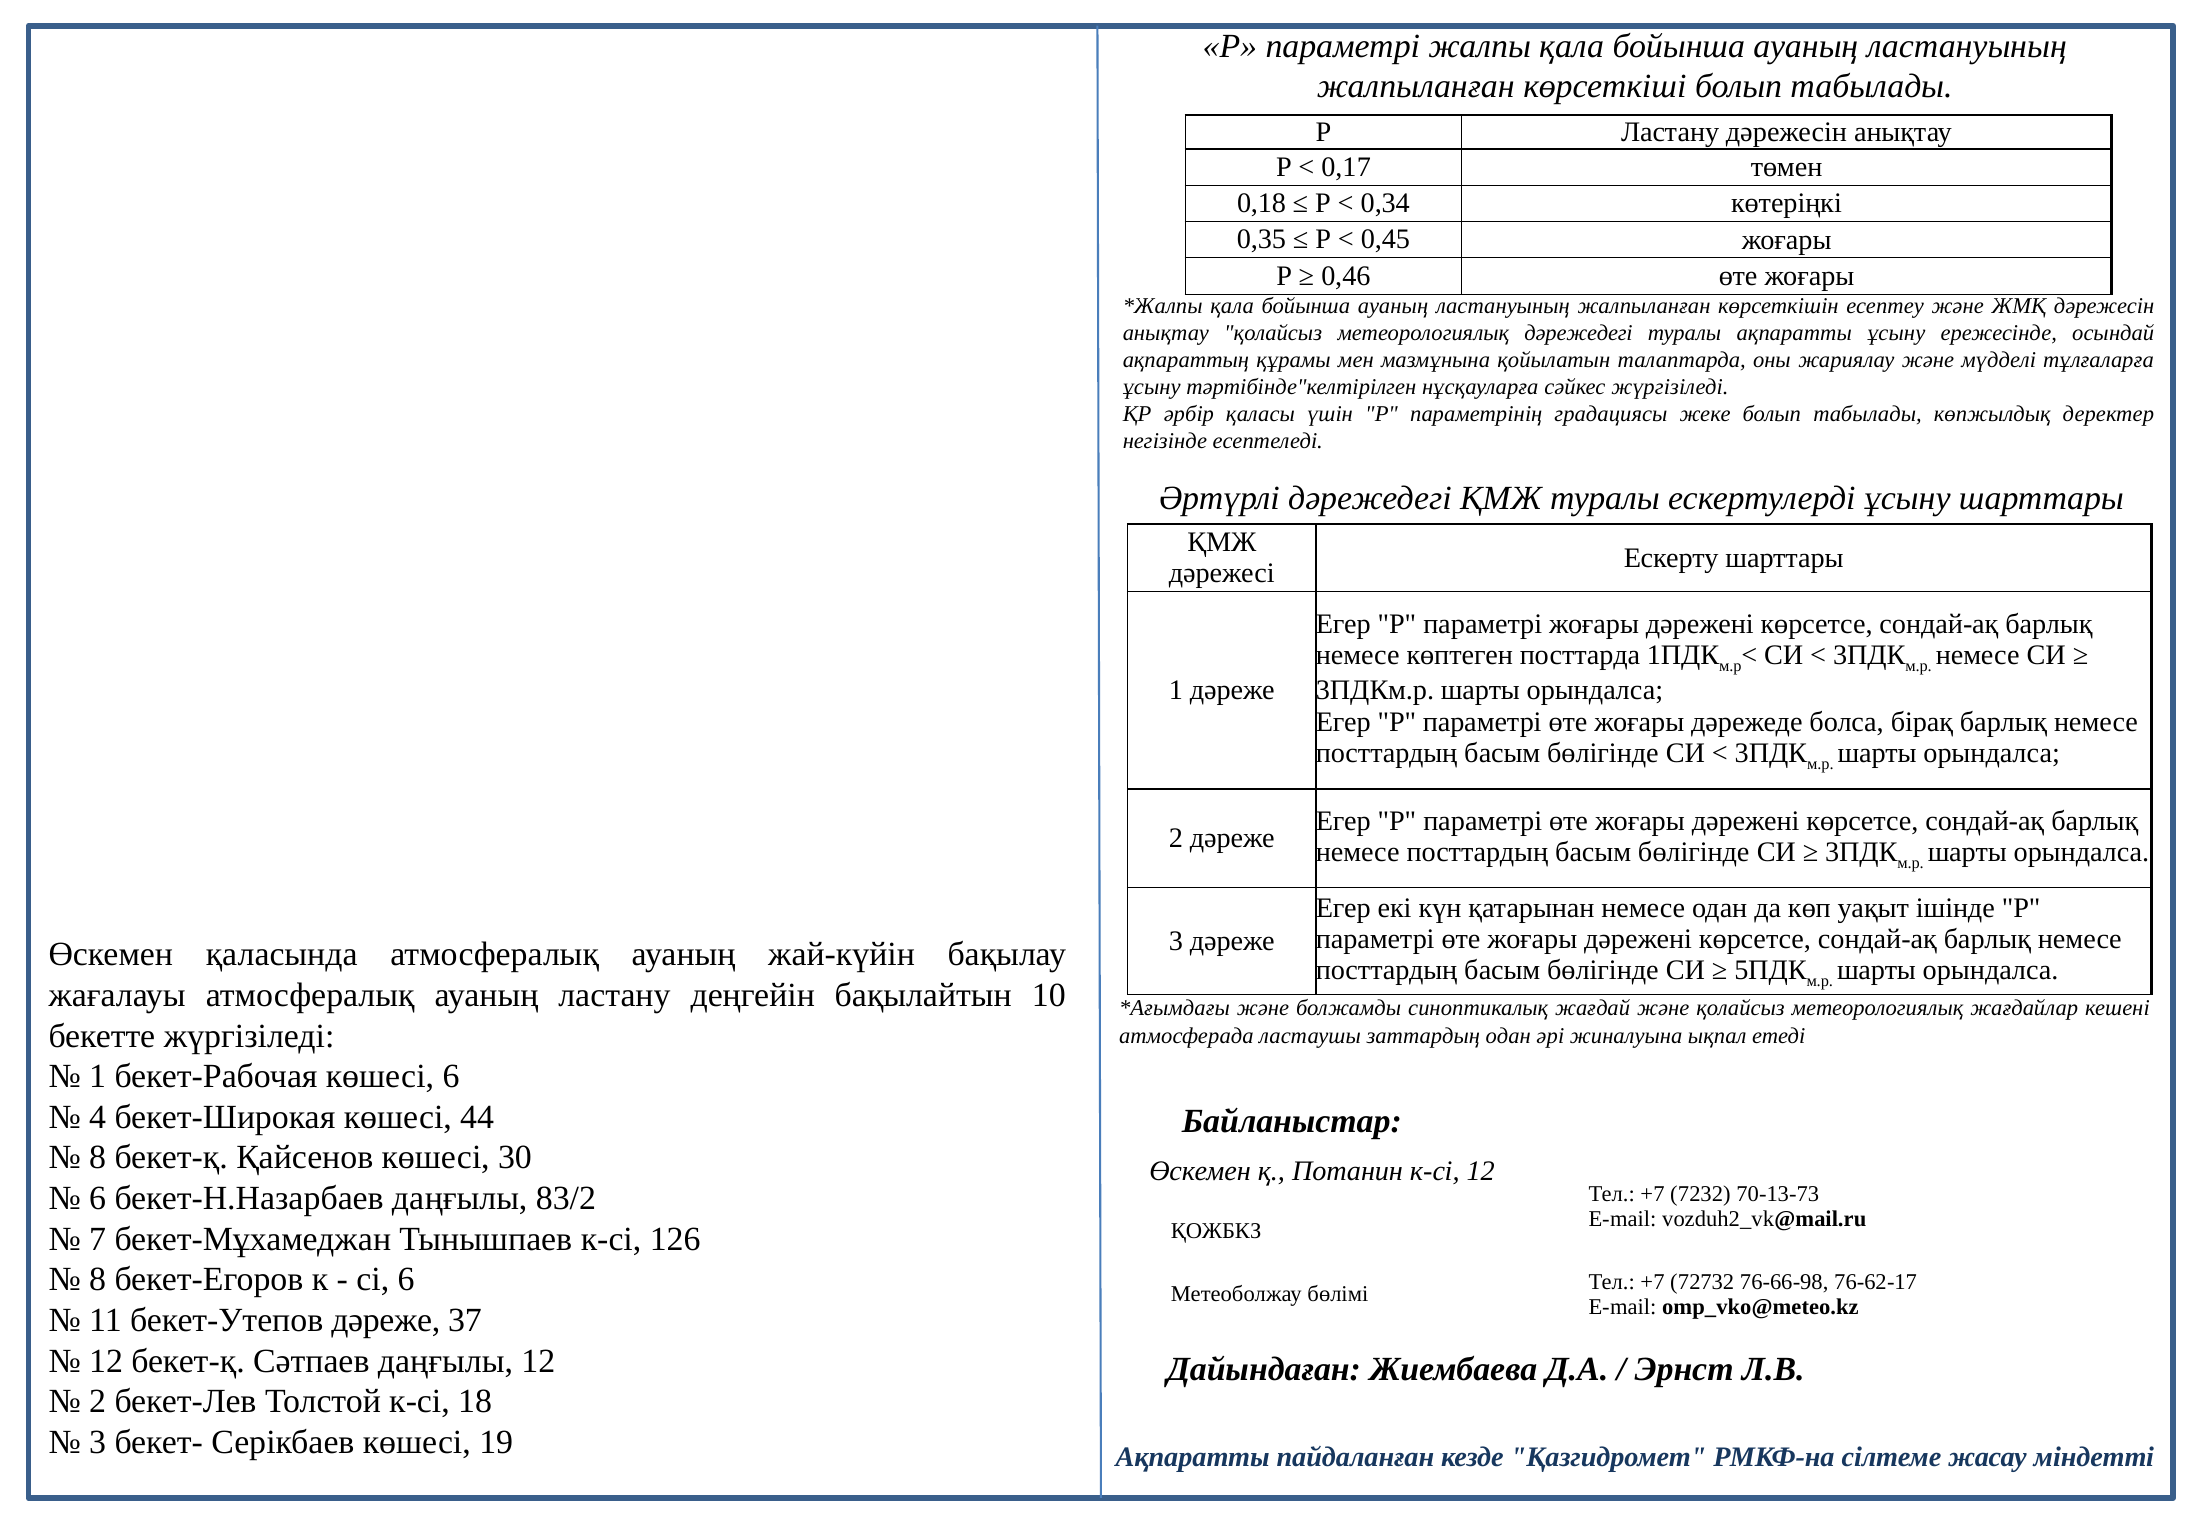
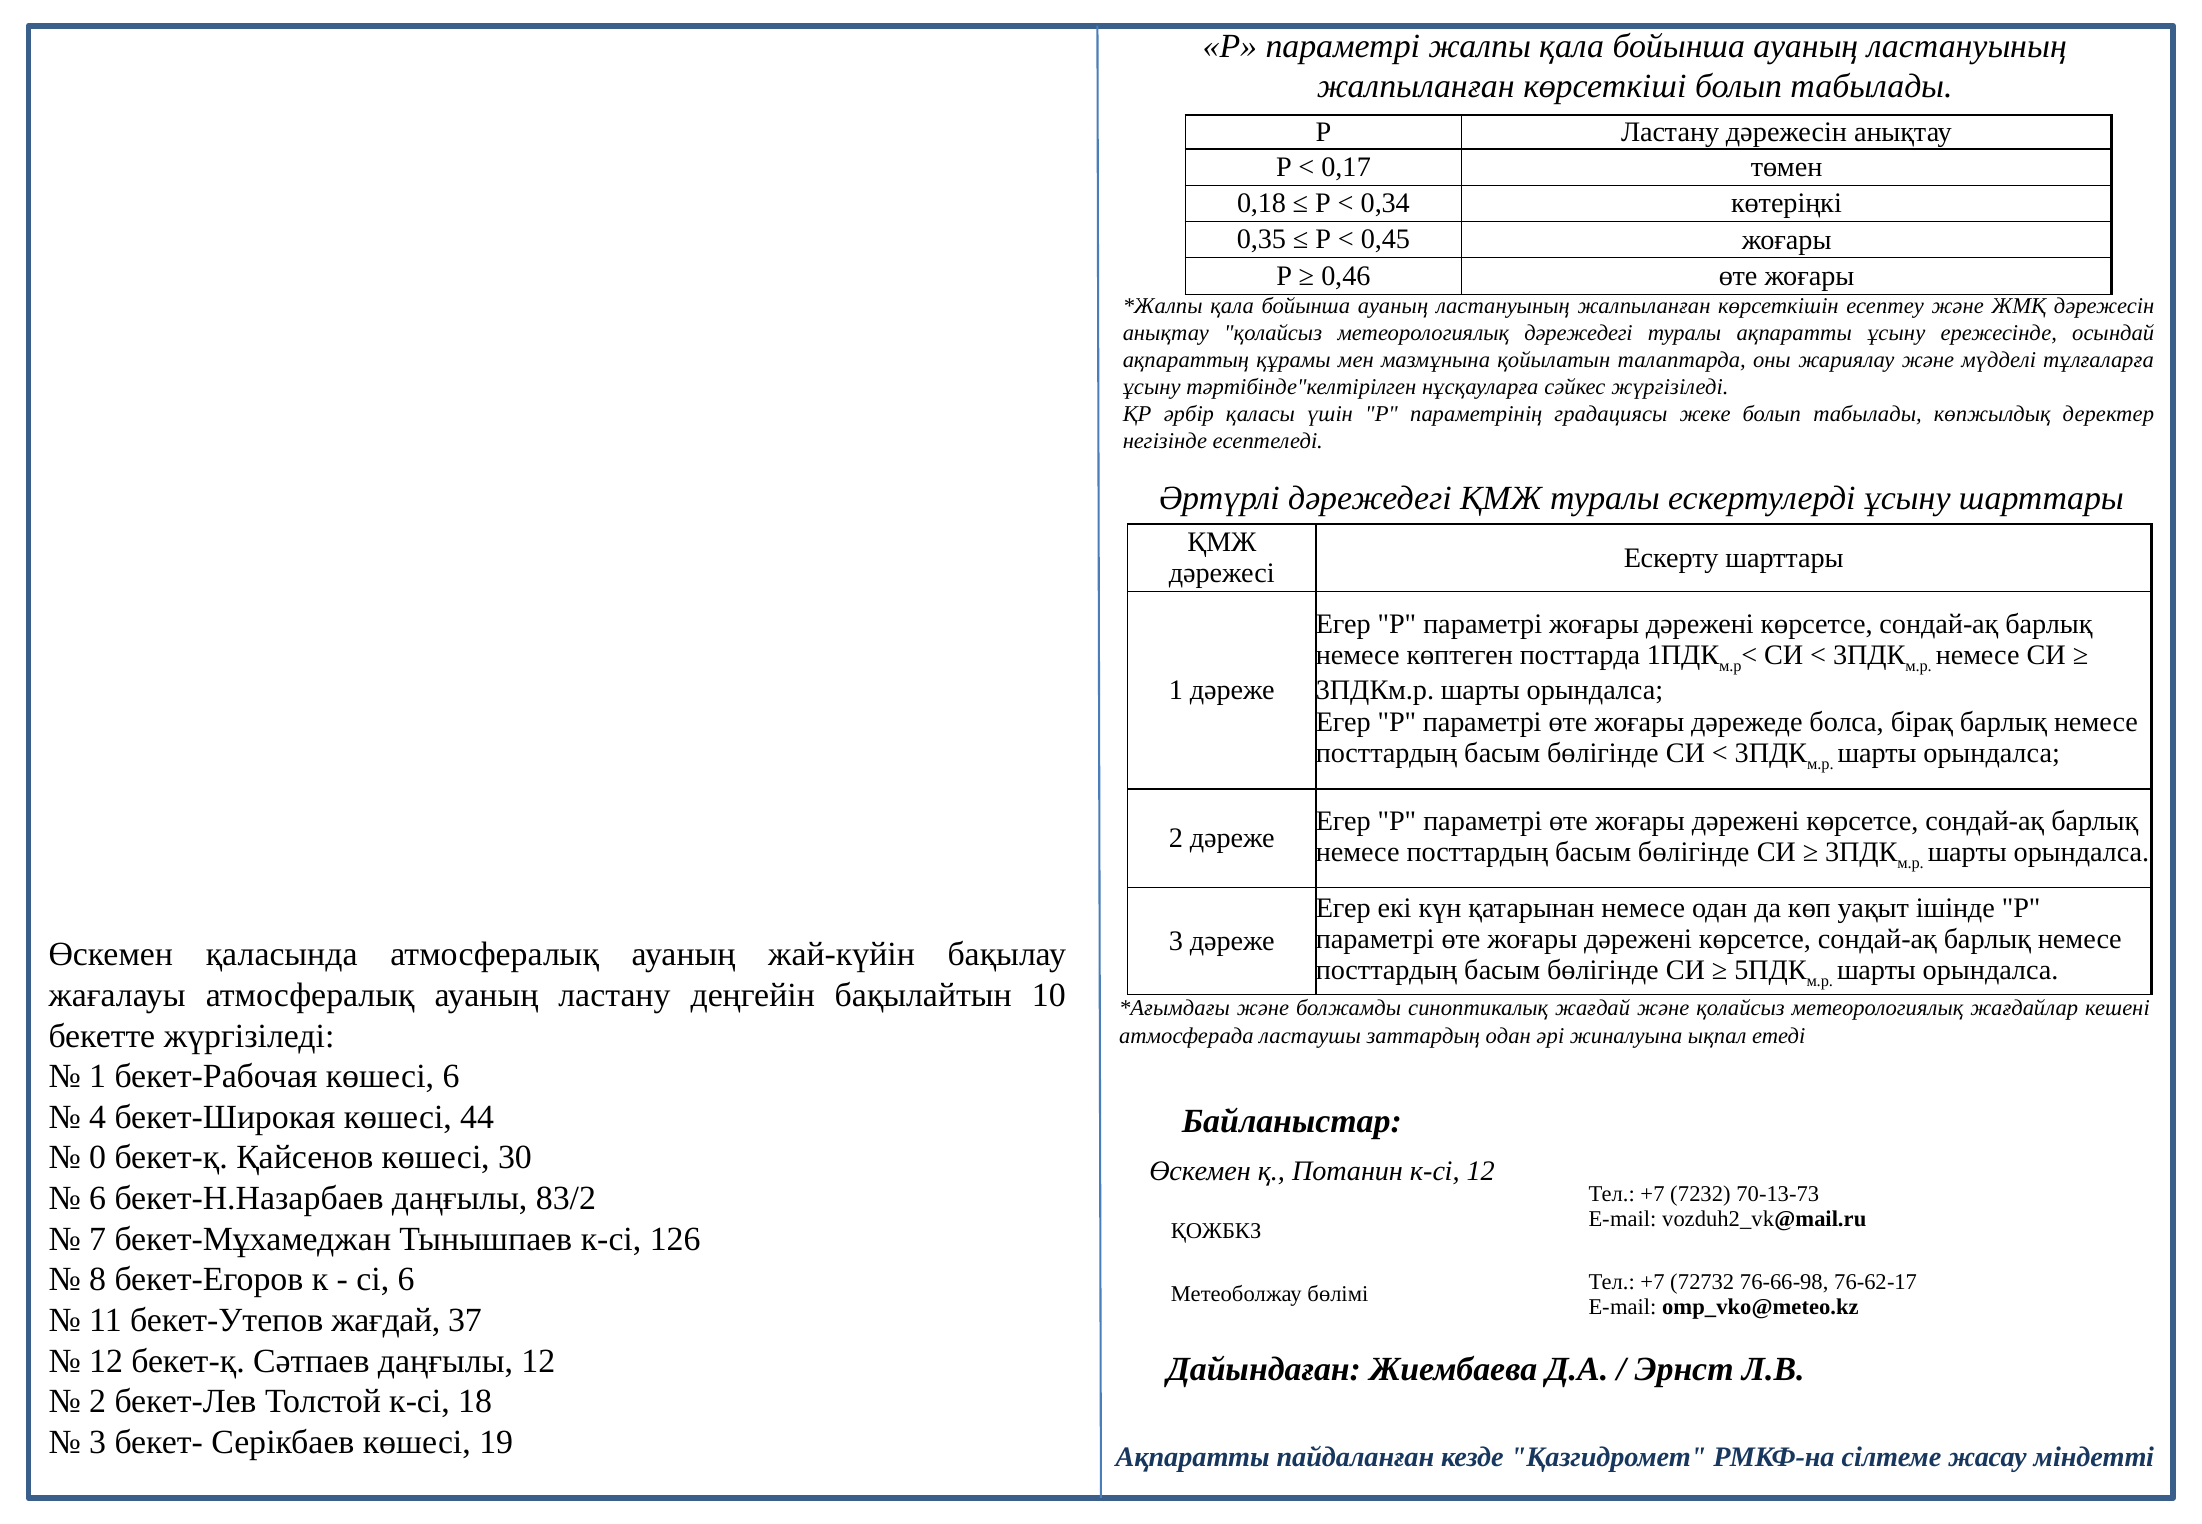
8 at (98, 1158): 8 -> 0
бекет-Утепов дәреже: дәреже -> жағдай
